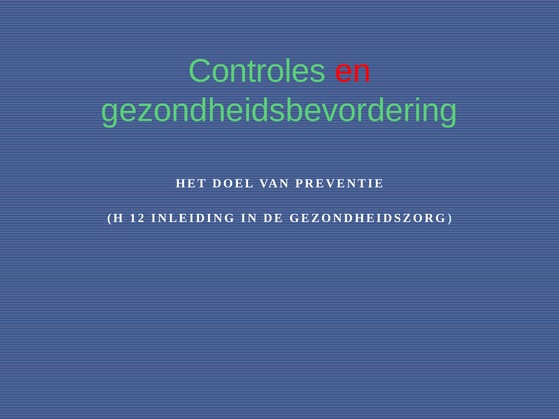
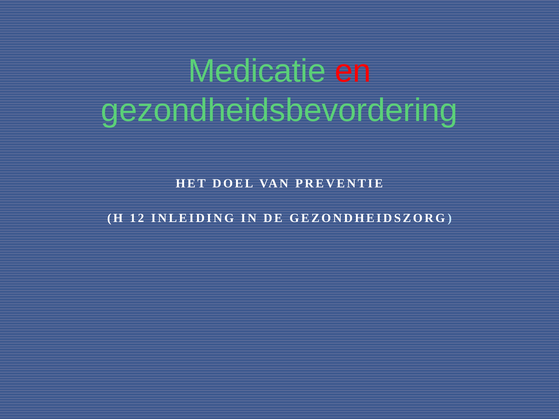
Controles: Controles -> Medicatie
